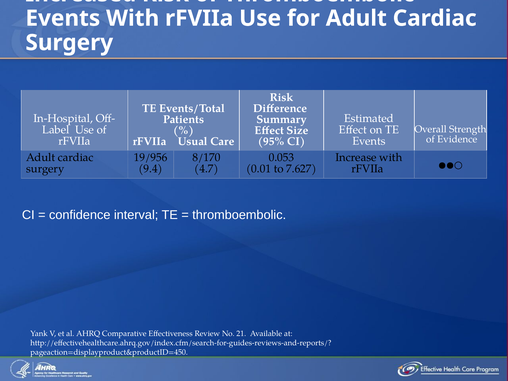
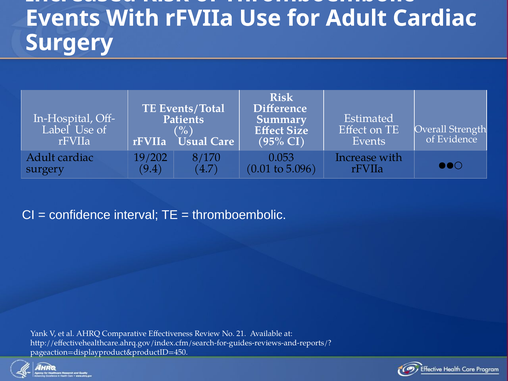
19/956: 19/956 -> 19/202
7.627: 7.627 -> 5.096
